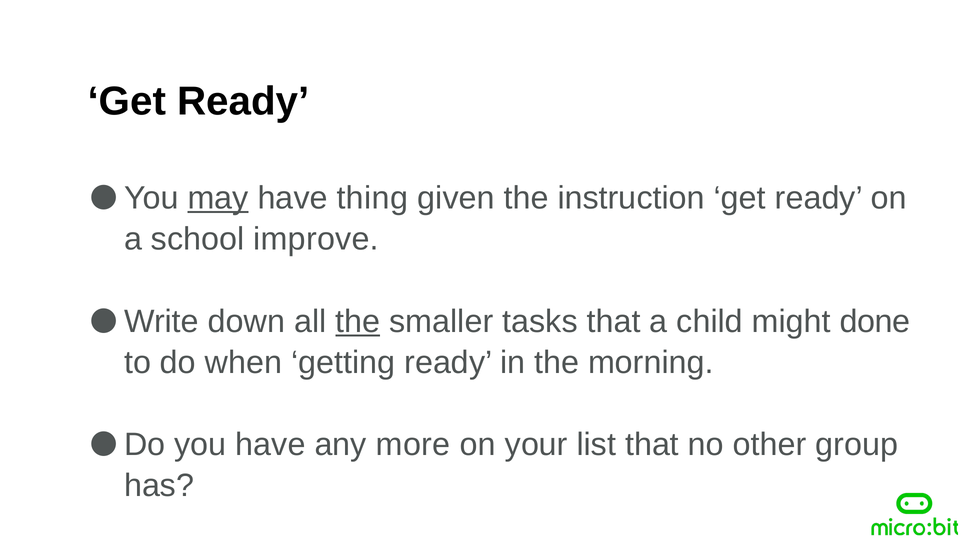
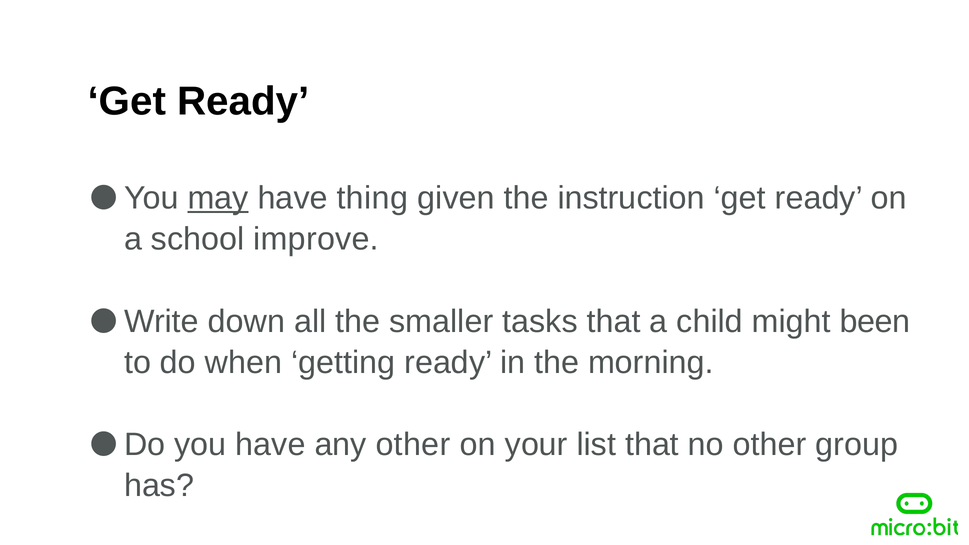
the at (358, 321) underline: present -> none
done: done -> been
any more: more -> other
